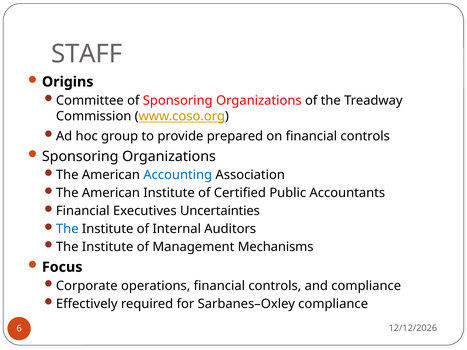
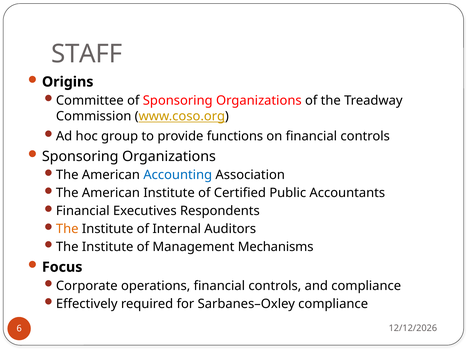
prepared: prepared -> functions
Uncertainties: Uncertainties -> Respondents
The at (67, 229) colour: blue -> orange
